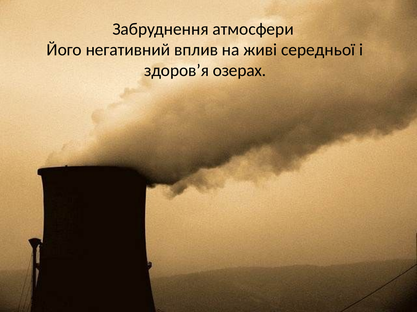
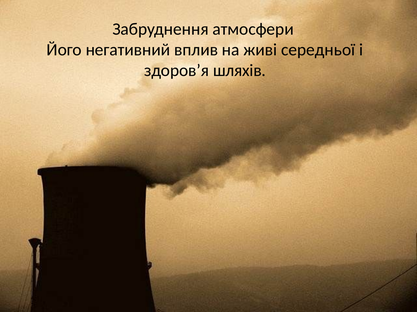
озерах: озерах -> шляхів
